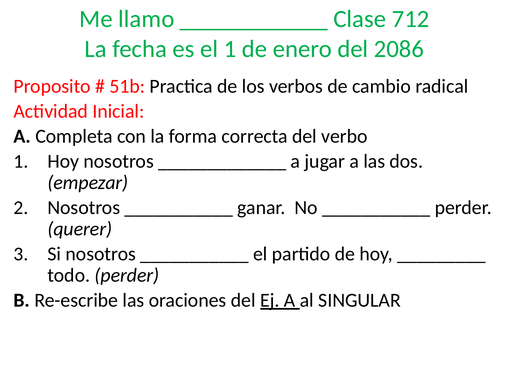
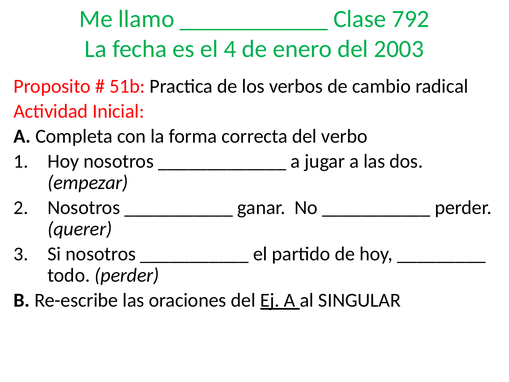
712: 712 -> 792
el 1: 1 -> 4
2086: 2086 -> 2003
